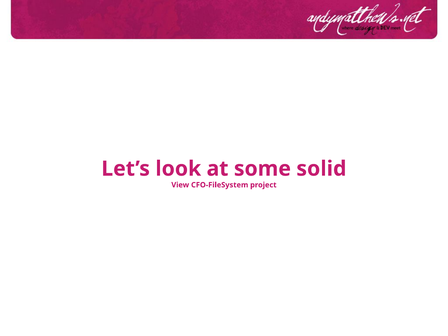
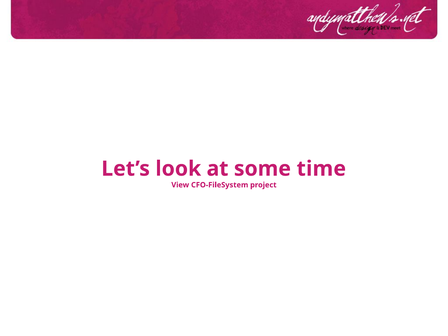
solid: solid -> time
